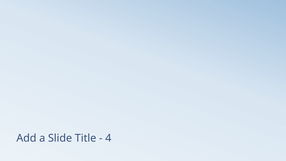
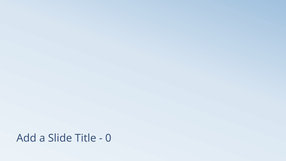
4: 4 -> 0
